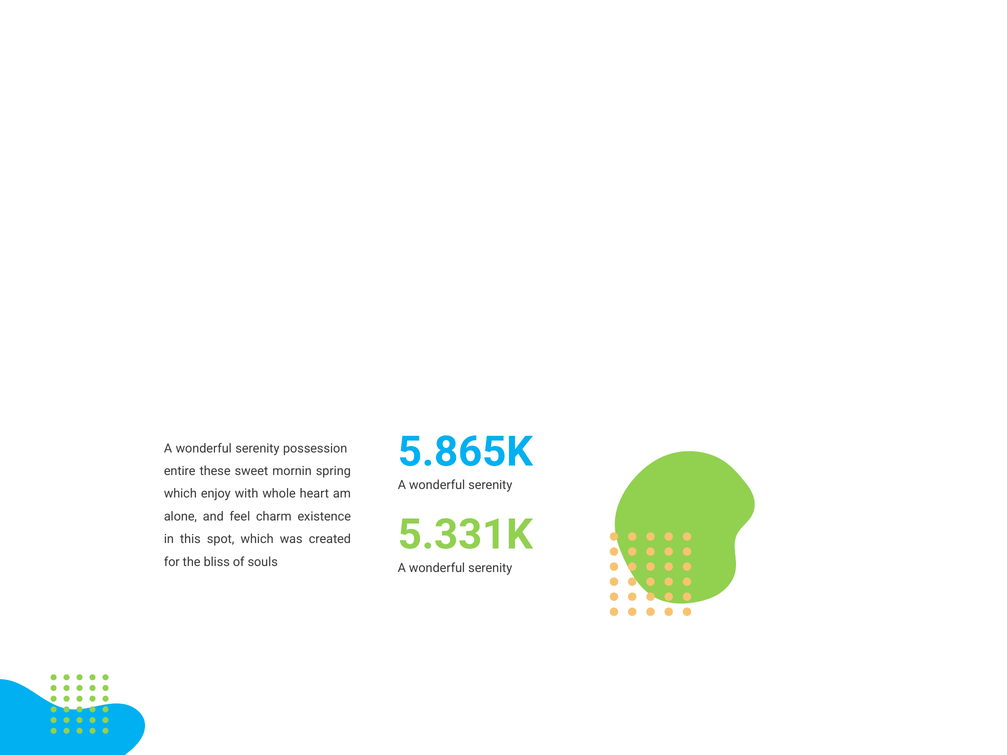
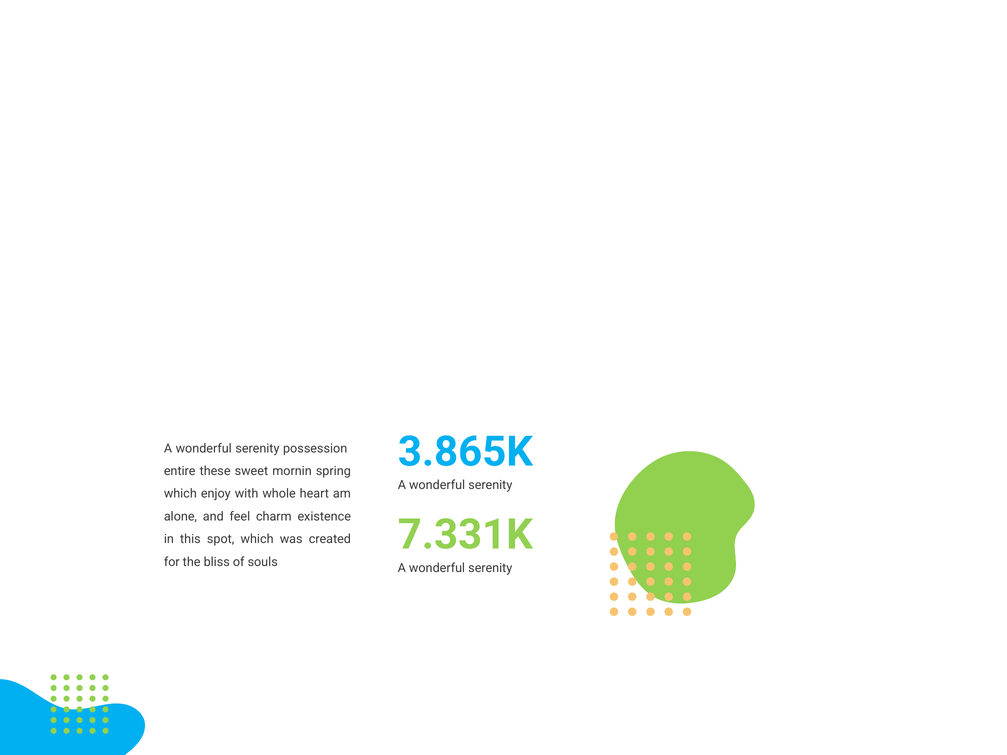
5.865K: 5.865K -> 3.865K
5.331K: 5.331K -> 7.331K
